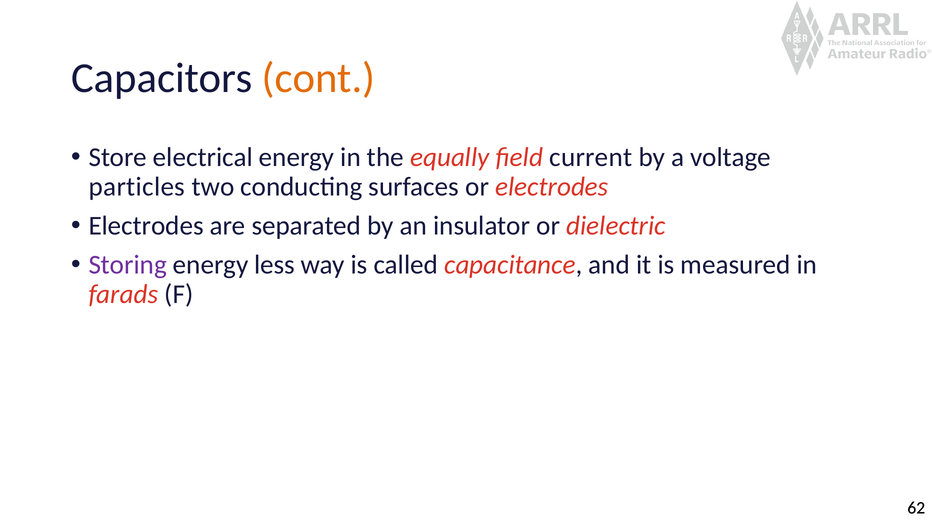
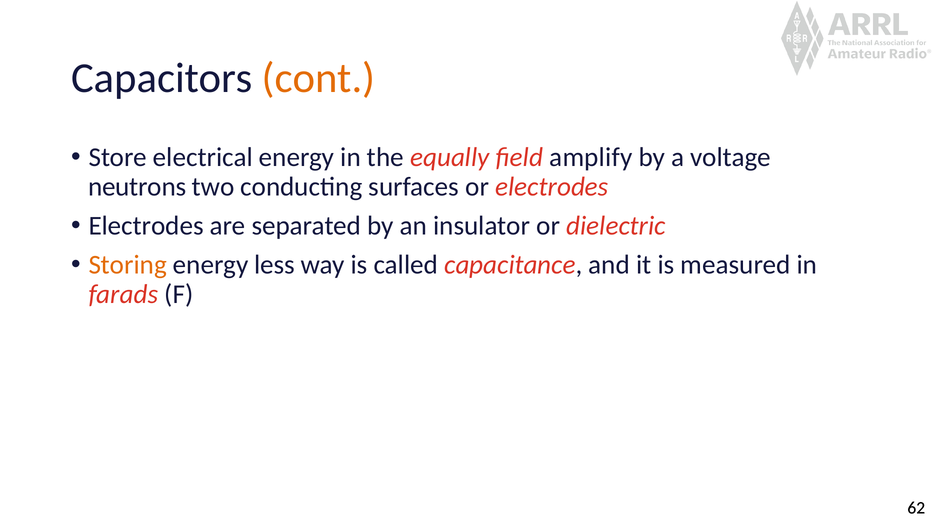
current: current -> amplify
particles: particles -> neutrons
Storing colour: purple -> orange
